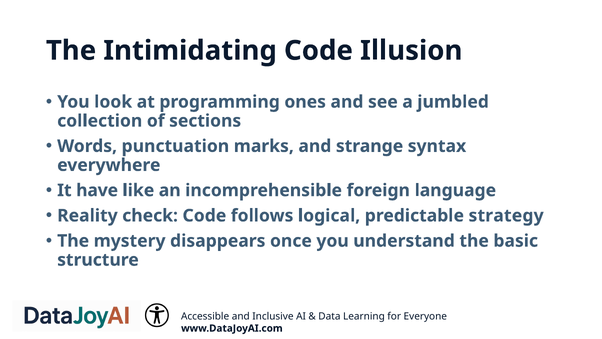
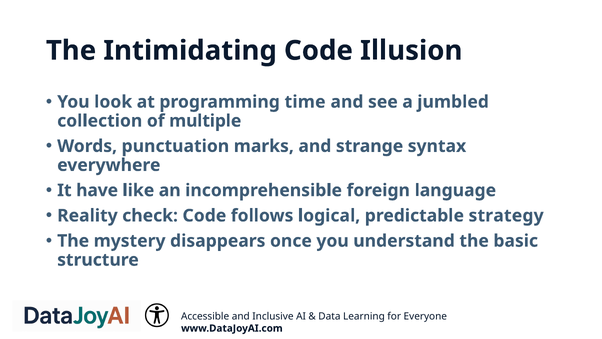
ones: ones -> time
sections: sections -> multiple
